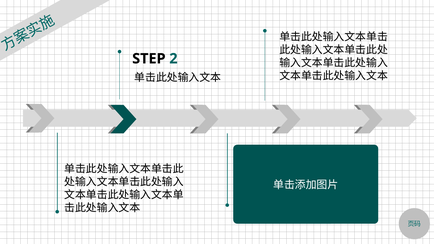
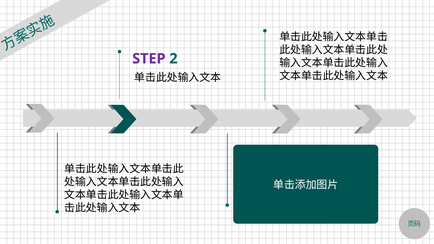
STEP colour: black -> purple
